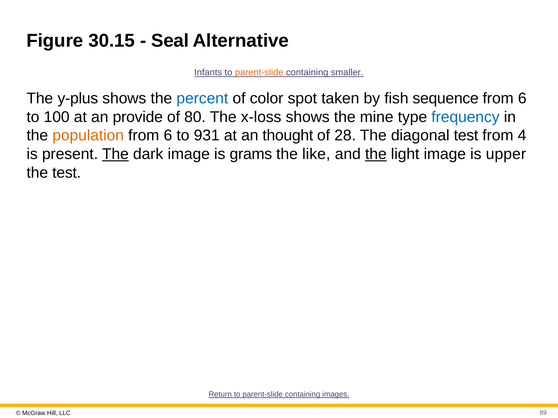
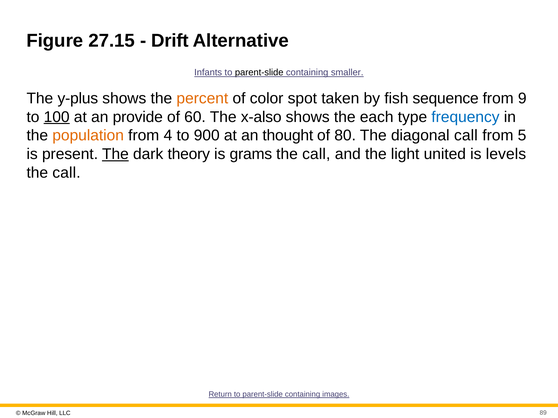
30.15: 30.15 -> 27.15
Seal: Seal -> Drift
parent-slide at (259, 73) colour: orange -> black
percent colour: blue -> orange
6 at (522, 98): 6 -> 9
100 underline: none -> present
80: 80 -> 60
x-loss: x-loss -> x-also
mine: mine -> each
6 at (168, 136): 6 -> 4
931: 931 -> 900
28: 28 -> 80
diagonal test: test -> call
4: 4 -> 5
dark image: image -> theory
like at (316, 154): like -> call
the at (376, 154) underline: present -> none
light image: image -> united
upper: upper -> levels
test at (67, 173): test -> call
